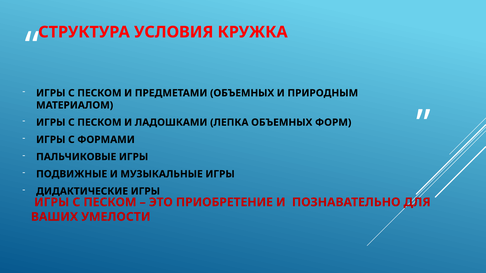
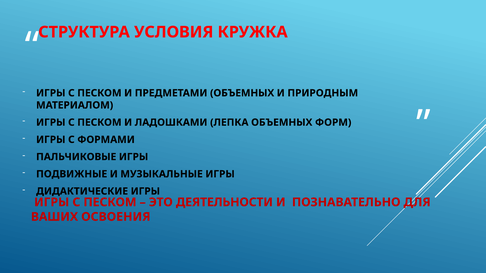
ПРИОБРЕТЕНИЕ: ПРИОБРЕТЕНИЕ -> ДЕЯТЕЛЬНОСТИ
УМЕЛОСТИ: УМЕЛОСТИ -> ОСВОЕНИЯ
